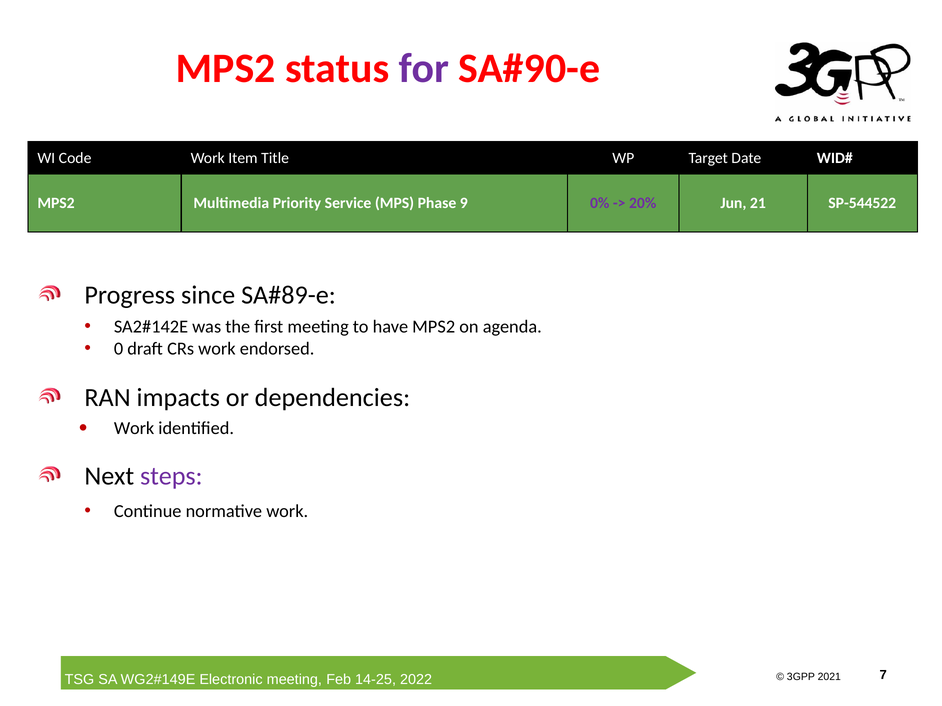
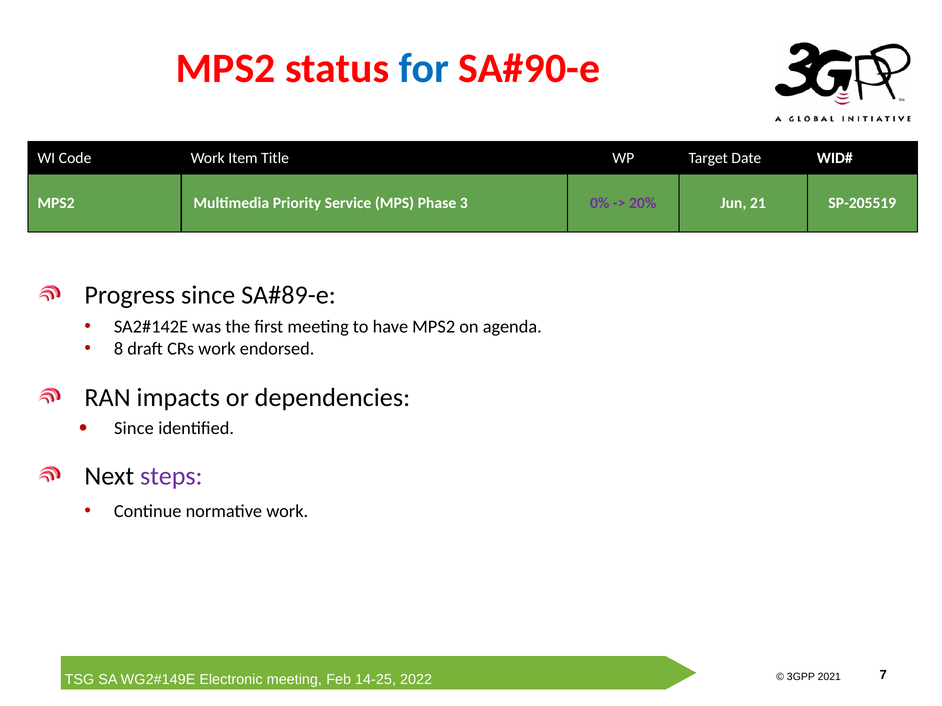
for colour: purple -> blue
9: 9 -> 3
SP-544522: SP-544522 -> SP-205519
0: 0 -> 8
Work at (134, 428): Work -> Since
